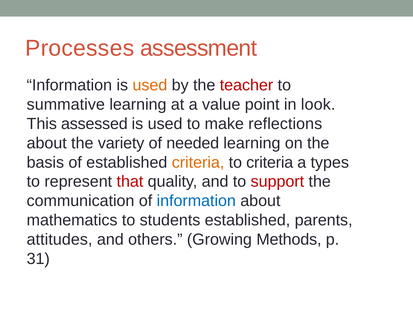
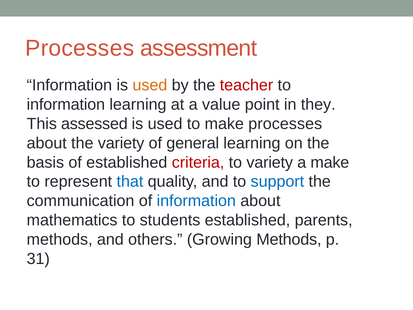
summative at (66, 104): summative -> information
look: look -> they
make reflections: reflections -> processes
needed: needed -> general
criteria at (198, 162) colour: orange -> red
to criteria: criteria -> variety
a types: types -> make
that colour: red -> blue
support colour: red -> blue
attitudes at (60, 239): attitudes -> methods
